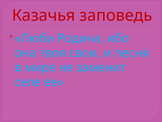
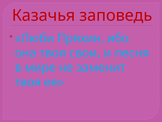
Родина: Родина -> Пряхин
селе at (28, 82): селе -> твоя
